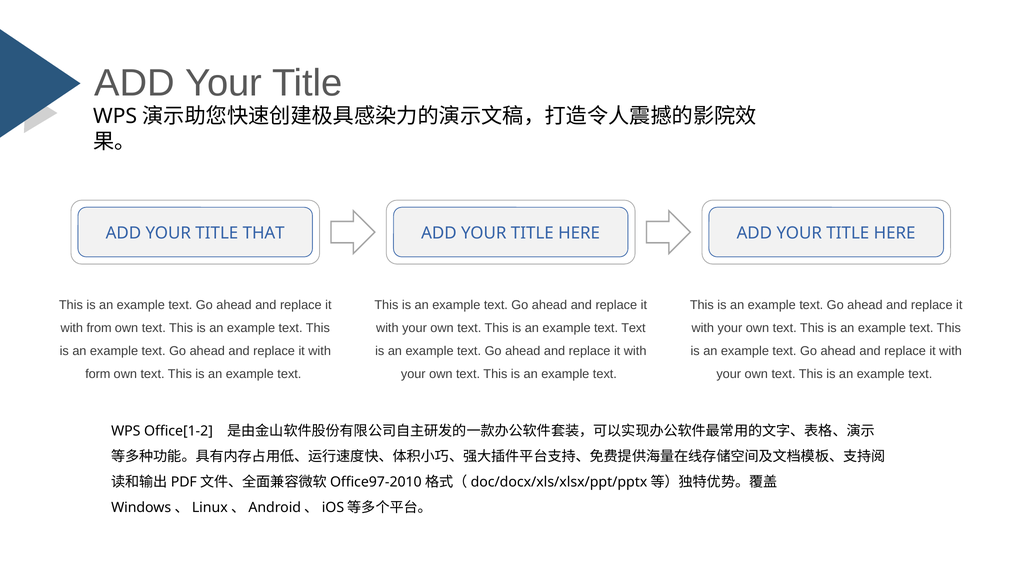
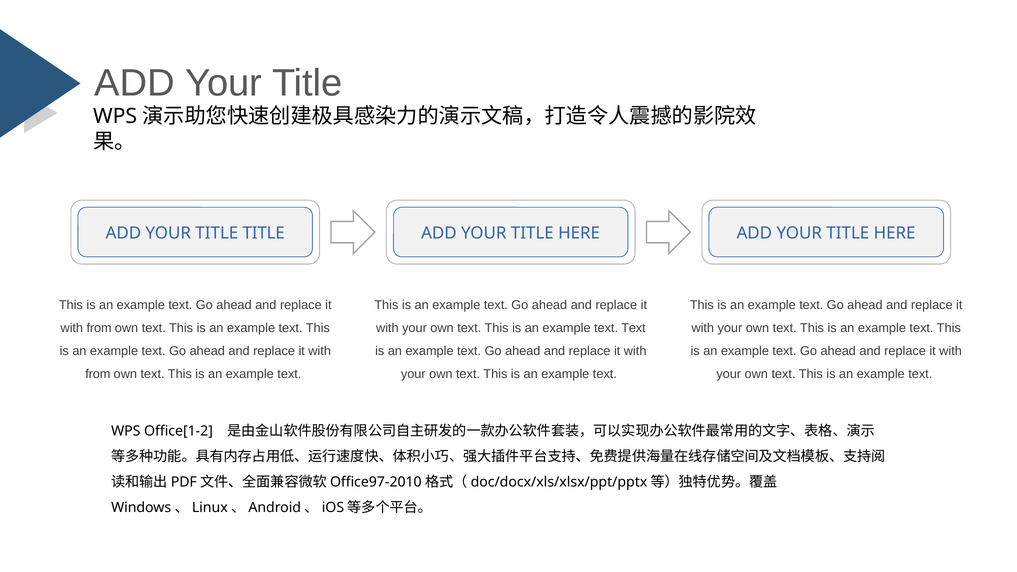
TITLE THAT: THAT -> TITLE
form at (98, 374): form -> from
